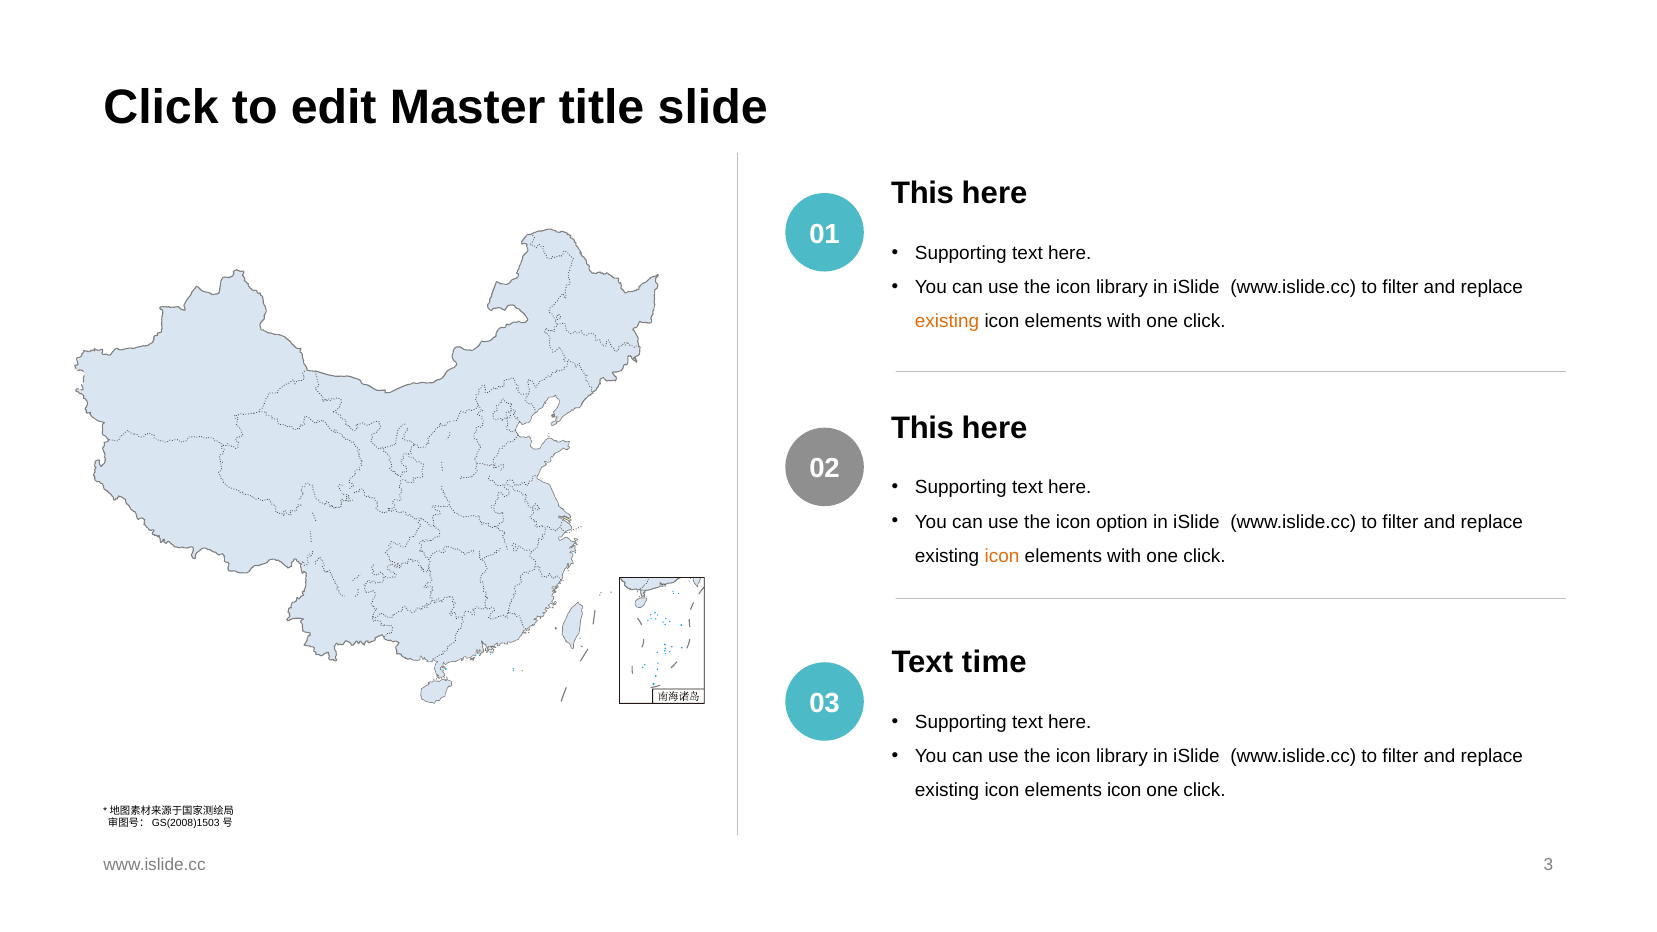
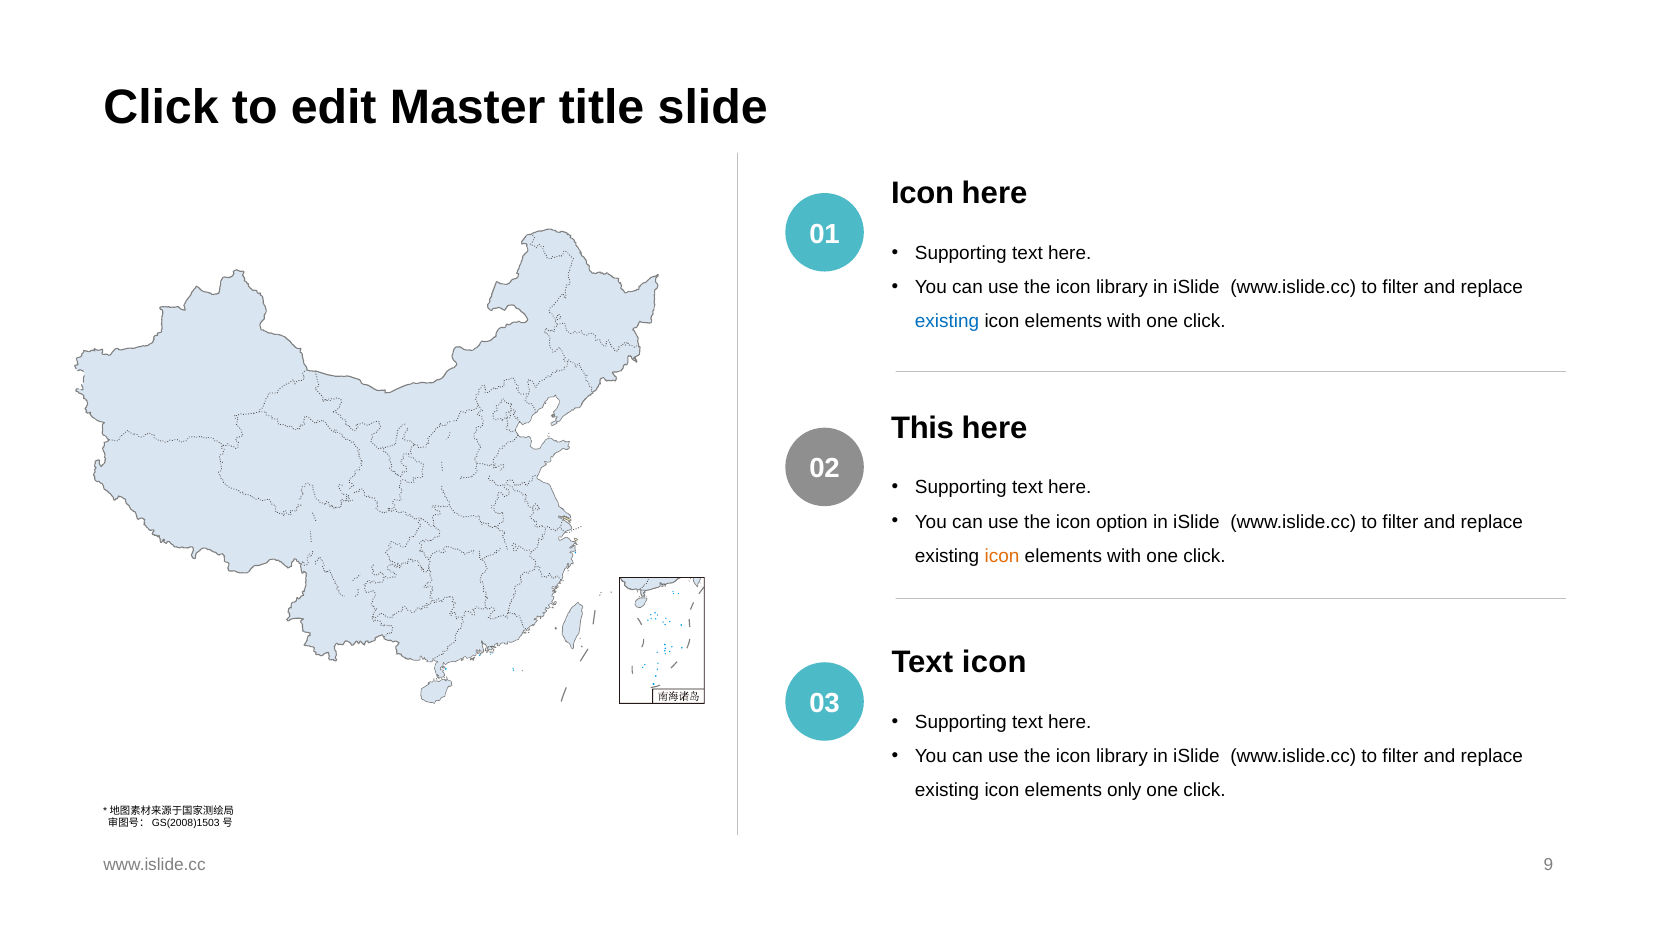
This at (923, 194): This -> Icon
existing at (947, 321) colour: orange -> blue
Text time: time -> icon
elements icon: icon -> only
3: 3 -> 9
